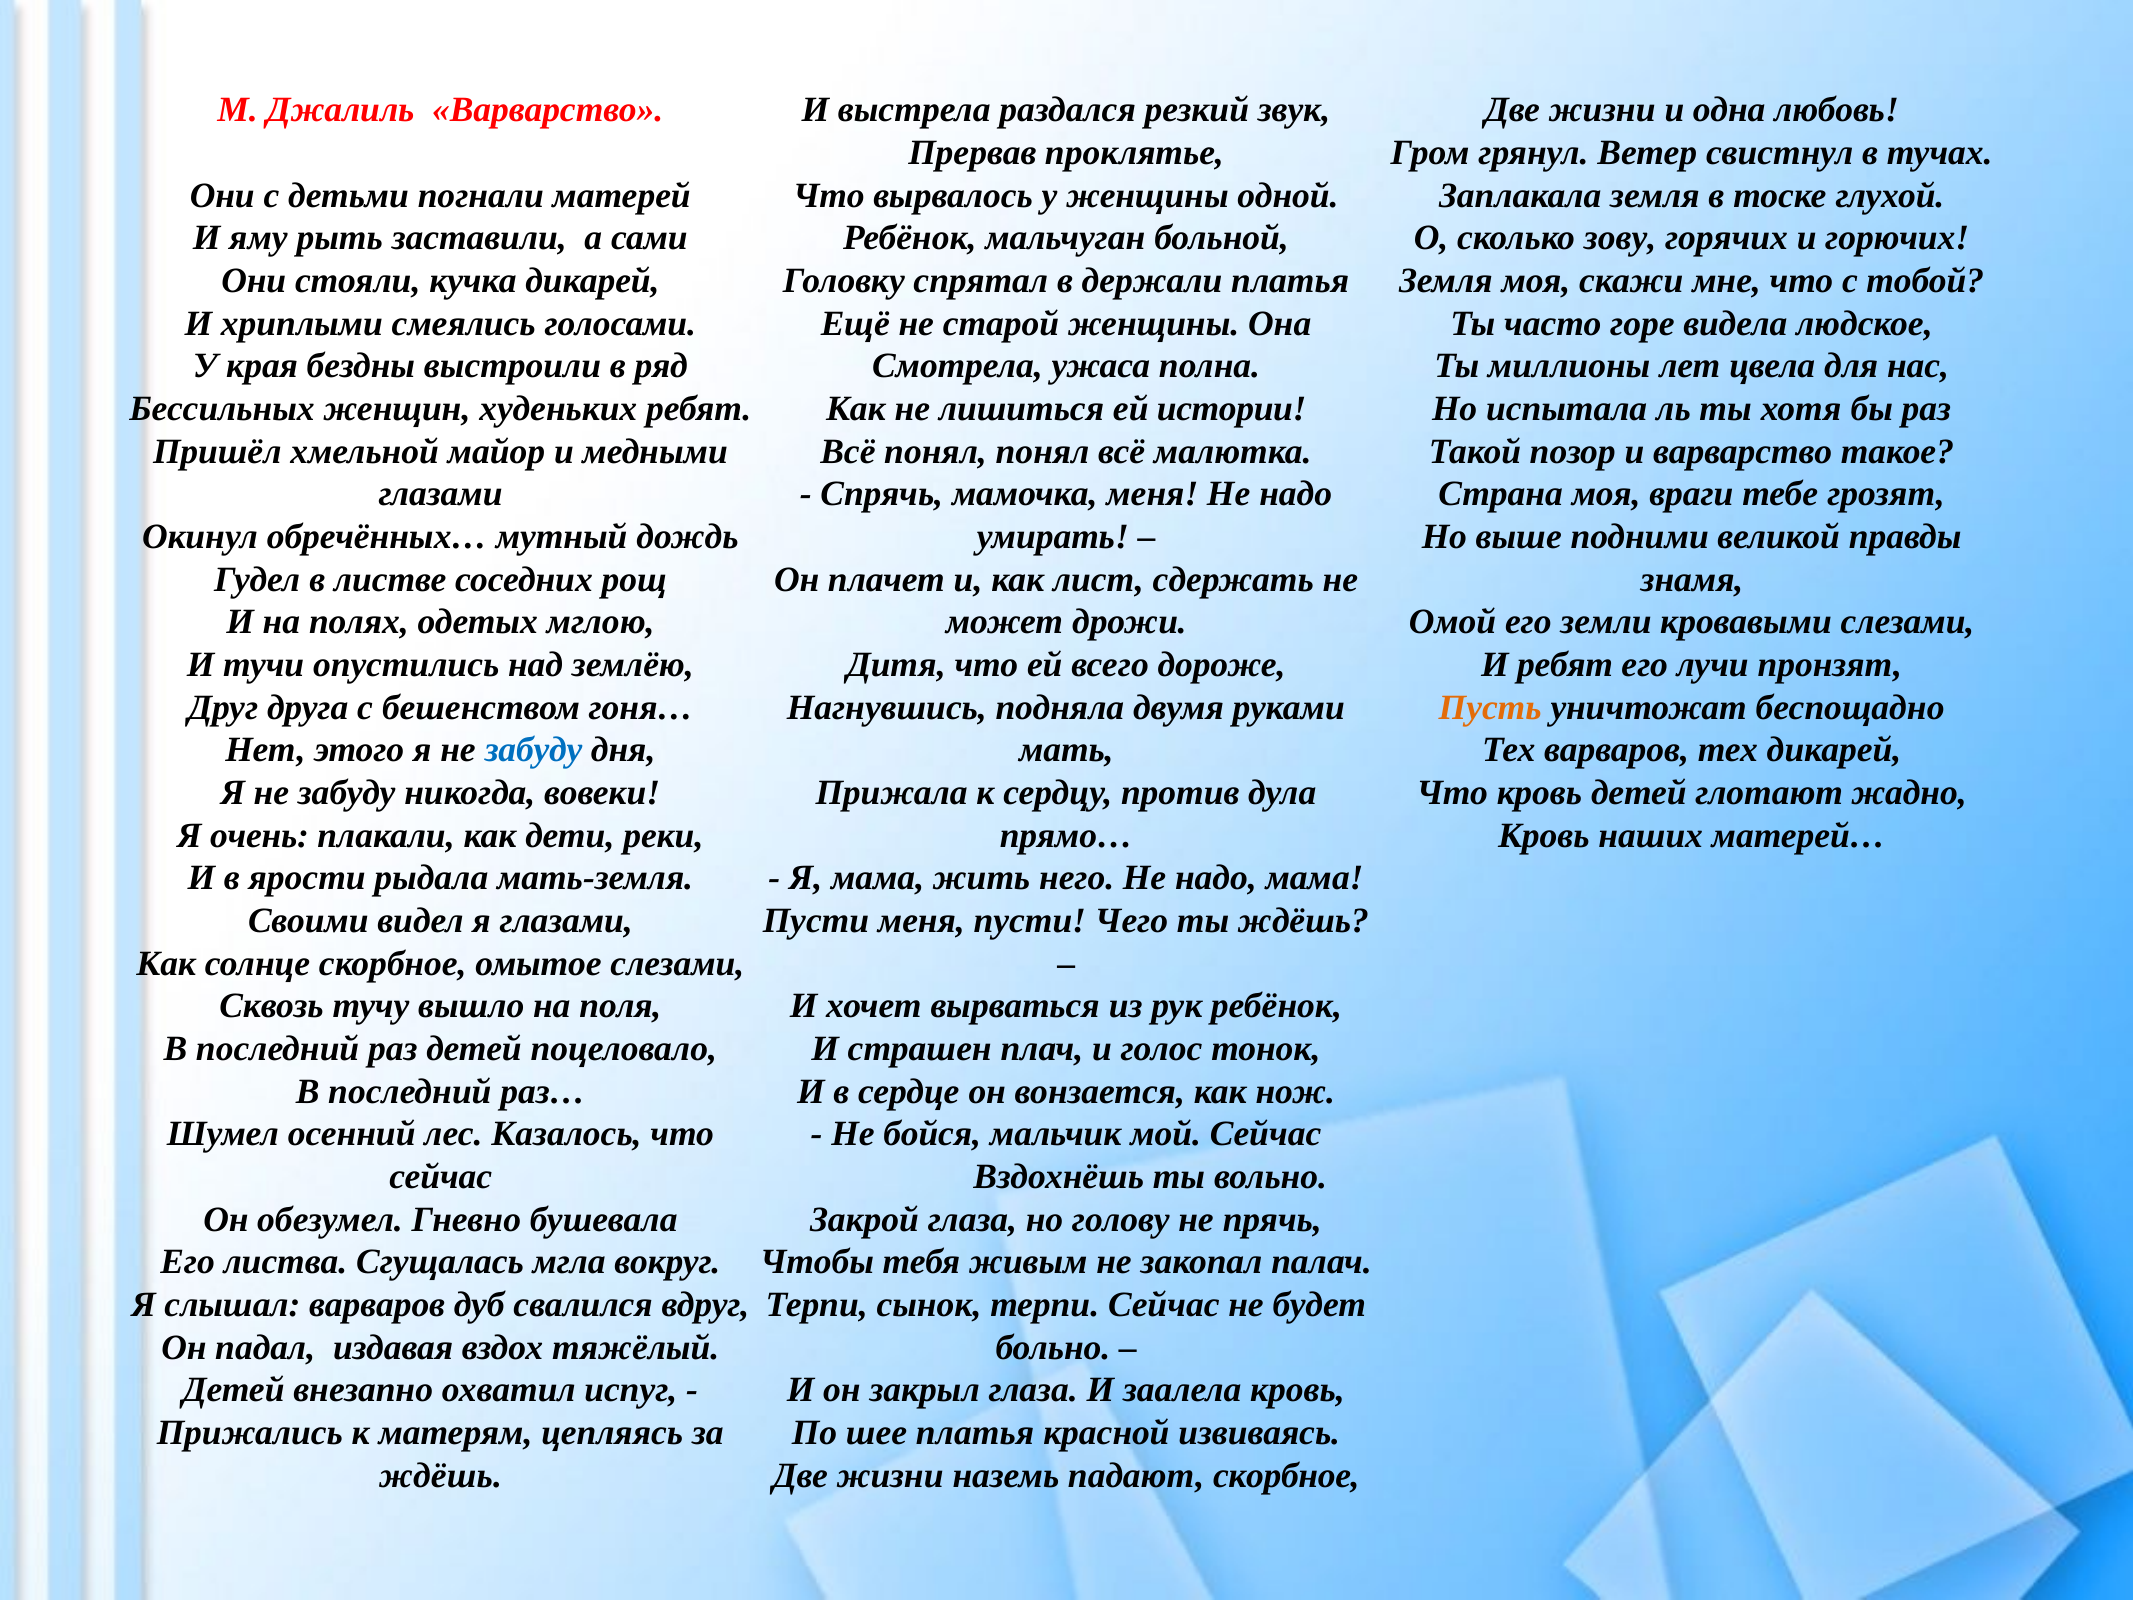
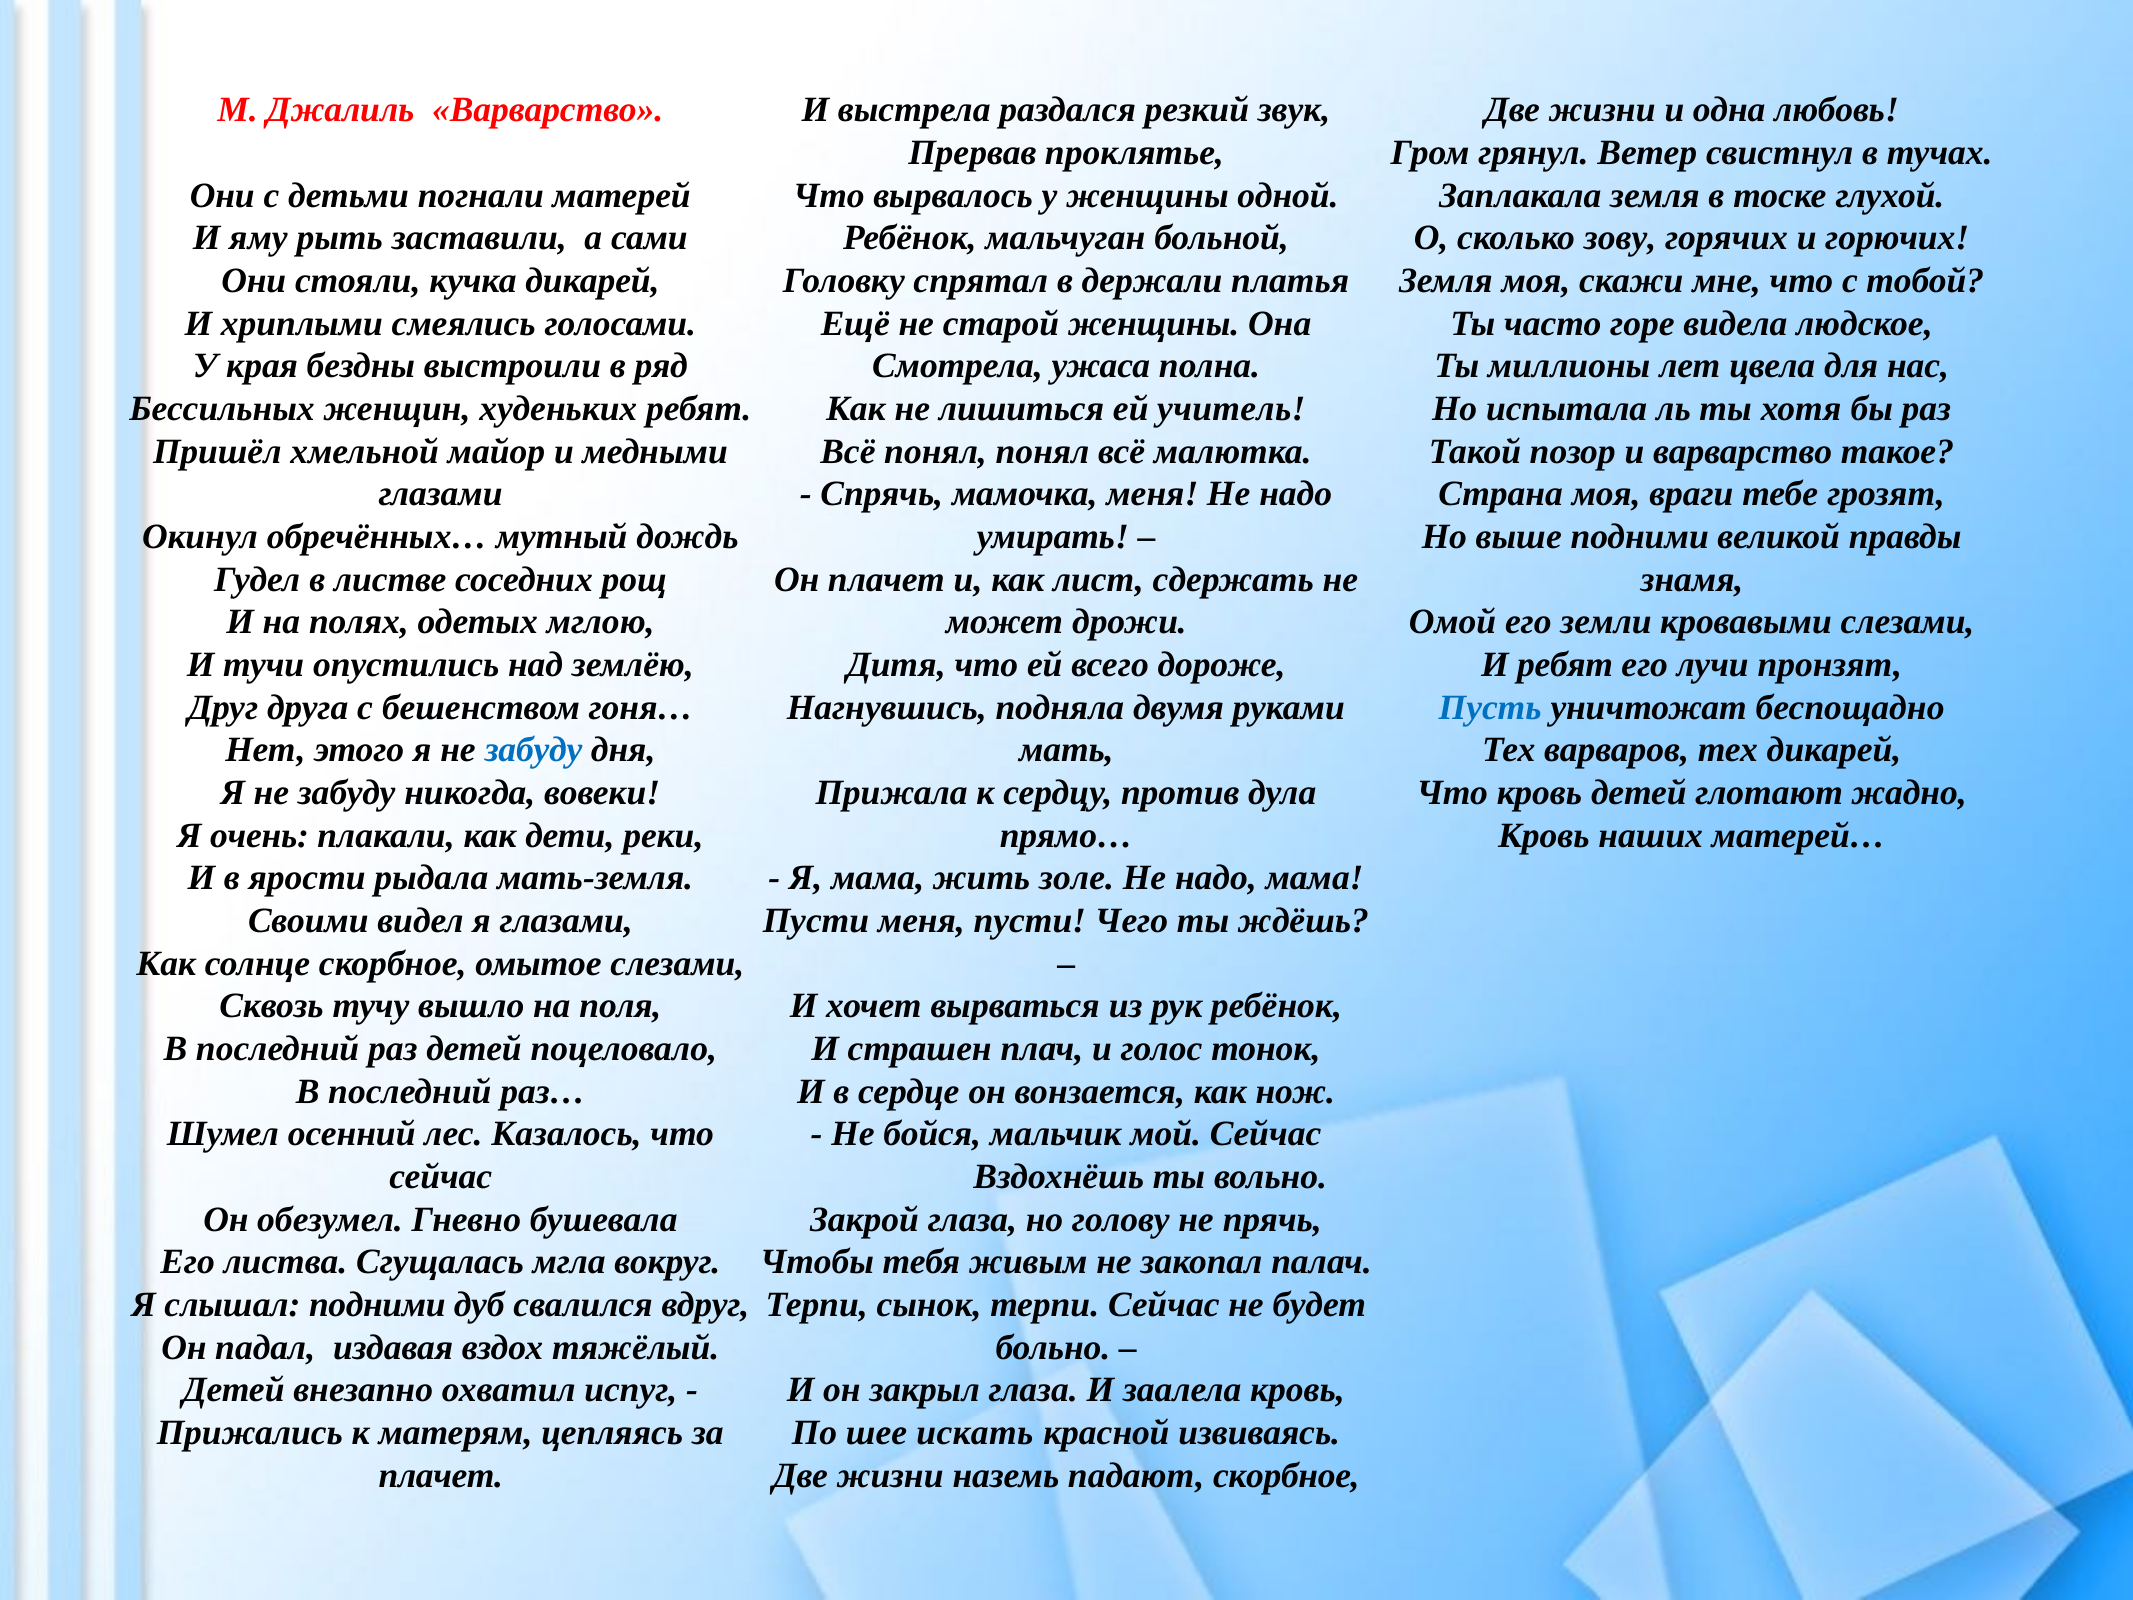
истории: истории -> учитель
Пусть colour: orange -> blue
него: него -> золе
слышал варваров: варваров -> подними
шее платья: платья -> искать
ждёшь at (441, 1475): ждёшь -> плачет
